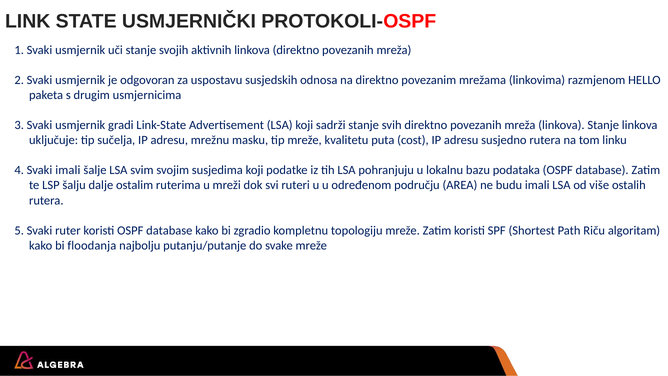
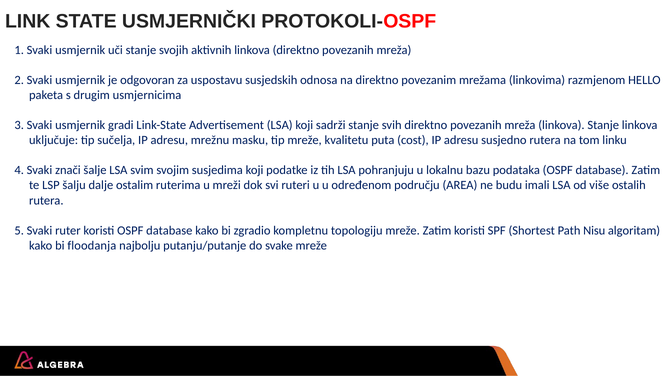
Svaki imali: imali -> znači
Riču: Riču -> Nisu
